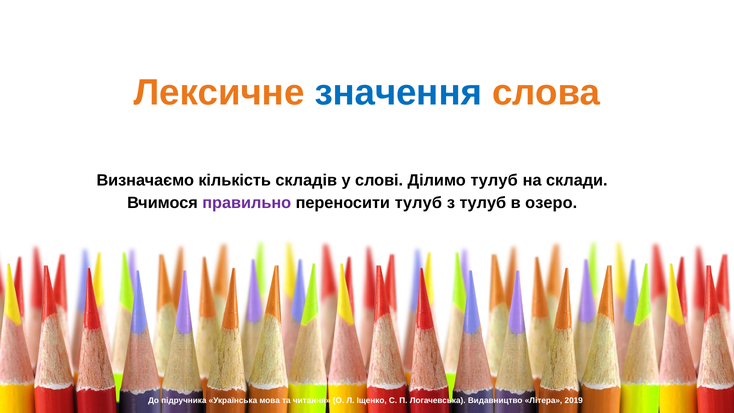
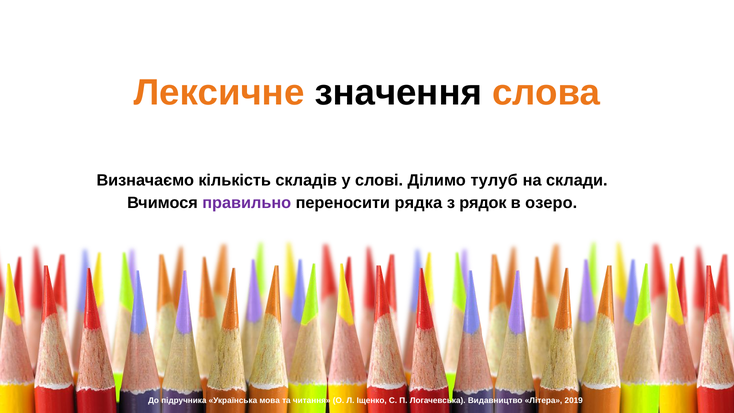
значення colour: blue -> black
переносити тулуб: тулуб -> рядка
з тулуб: тулуб -> рядок
